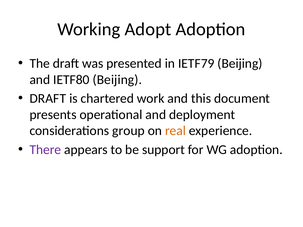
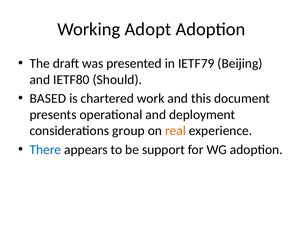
IETF80 Beijing: Beijing -> Should
DRAFT at (48, 99): DRAFT -> BASED
There colour: purple -> blue
